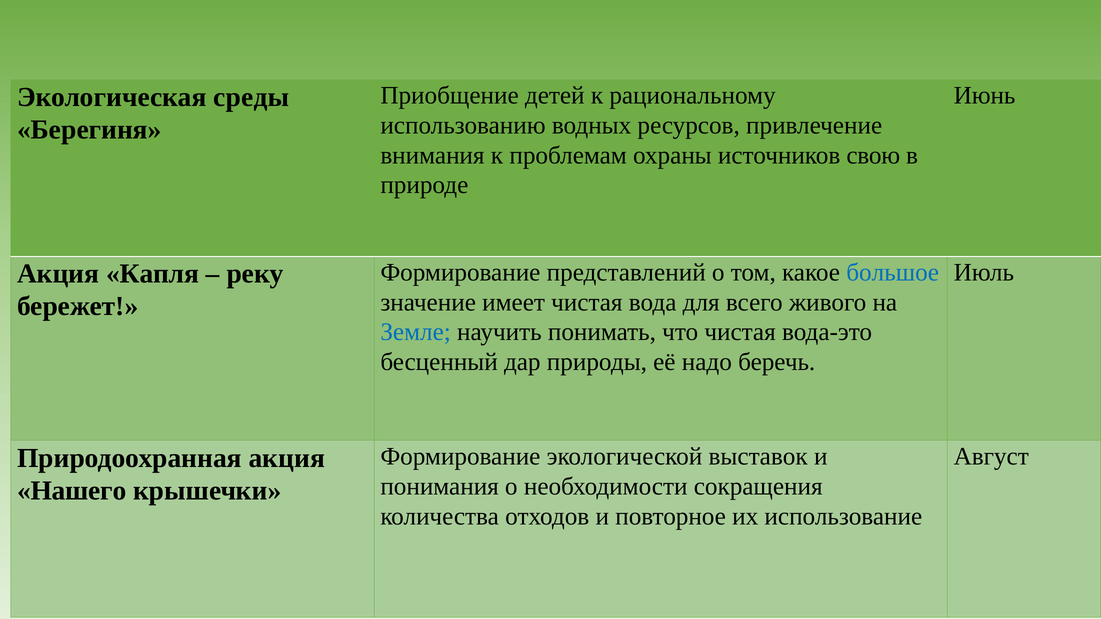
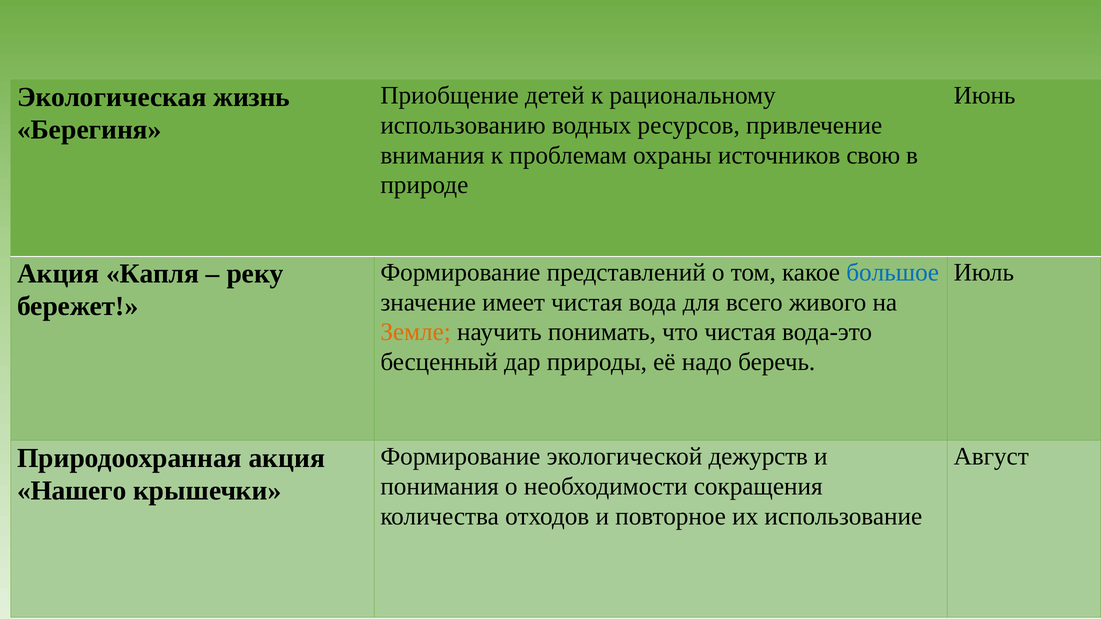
среды: среды -> жизнь
Земле colour: blue -> orange
выставок: выставок -> дежурств
